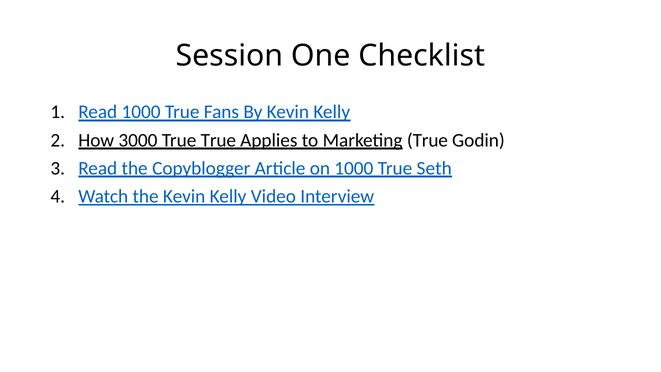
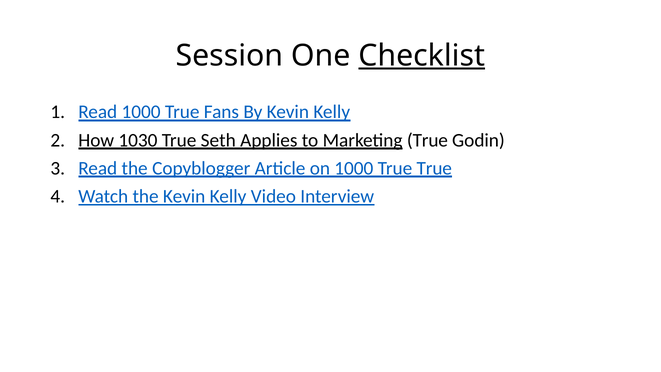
Checklist underline: none -> present
3000: 3000 -> 1030
True True: True -> Seth
True Seth: Seth -> True
